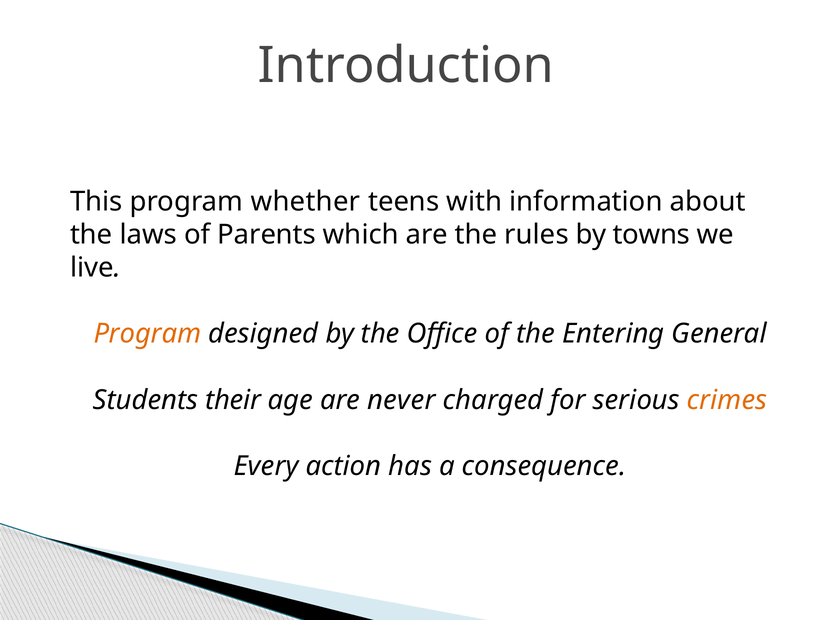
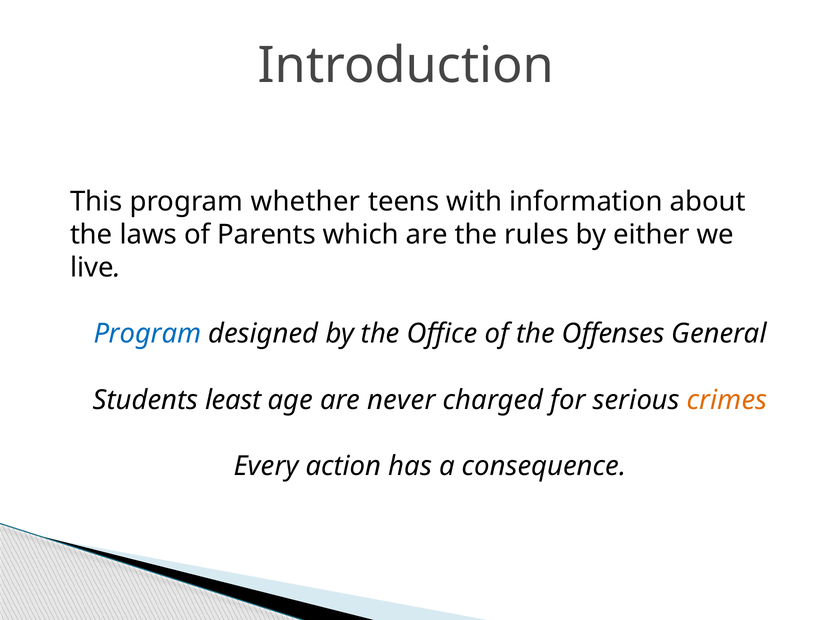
towns: towns -> either
Program at (147, 334) colour: orange -> blue
Entering: Entering -> Offenses
their: their -> least
